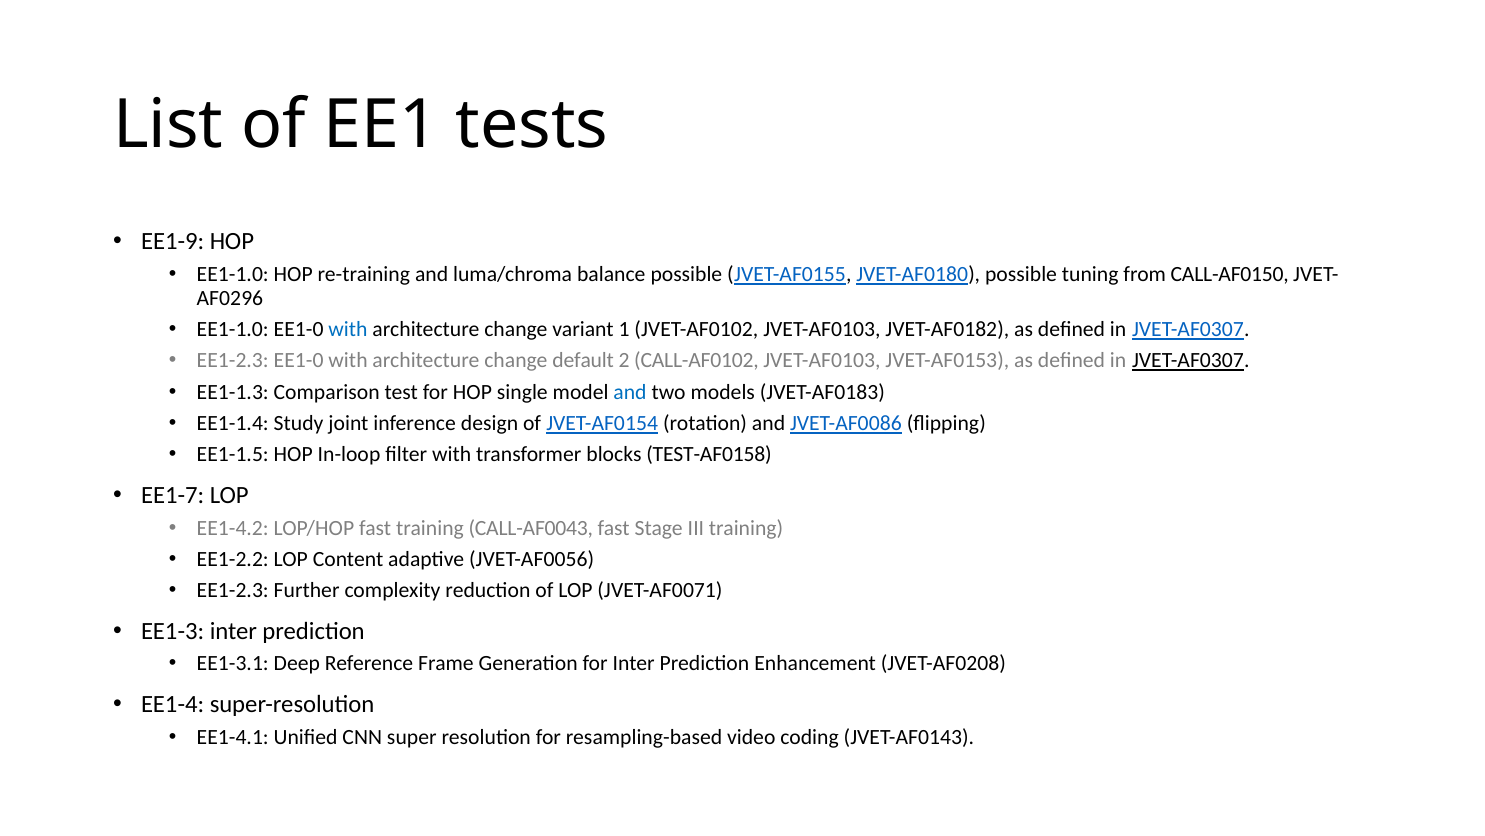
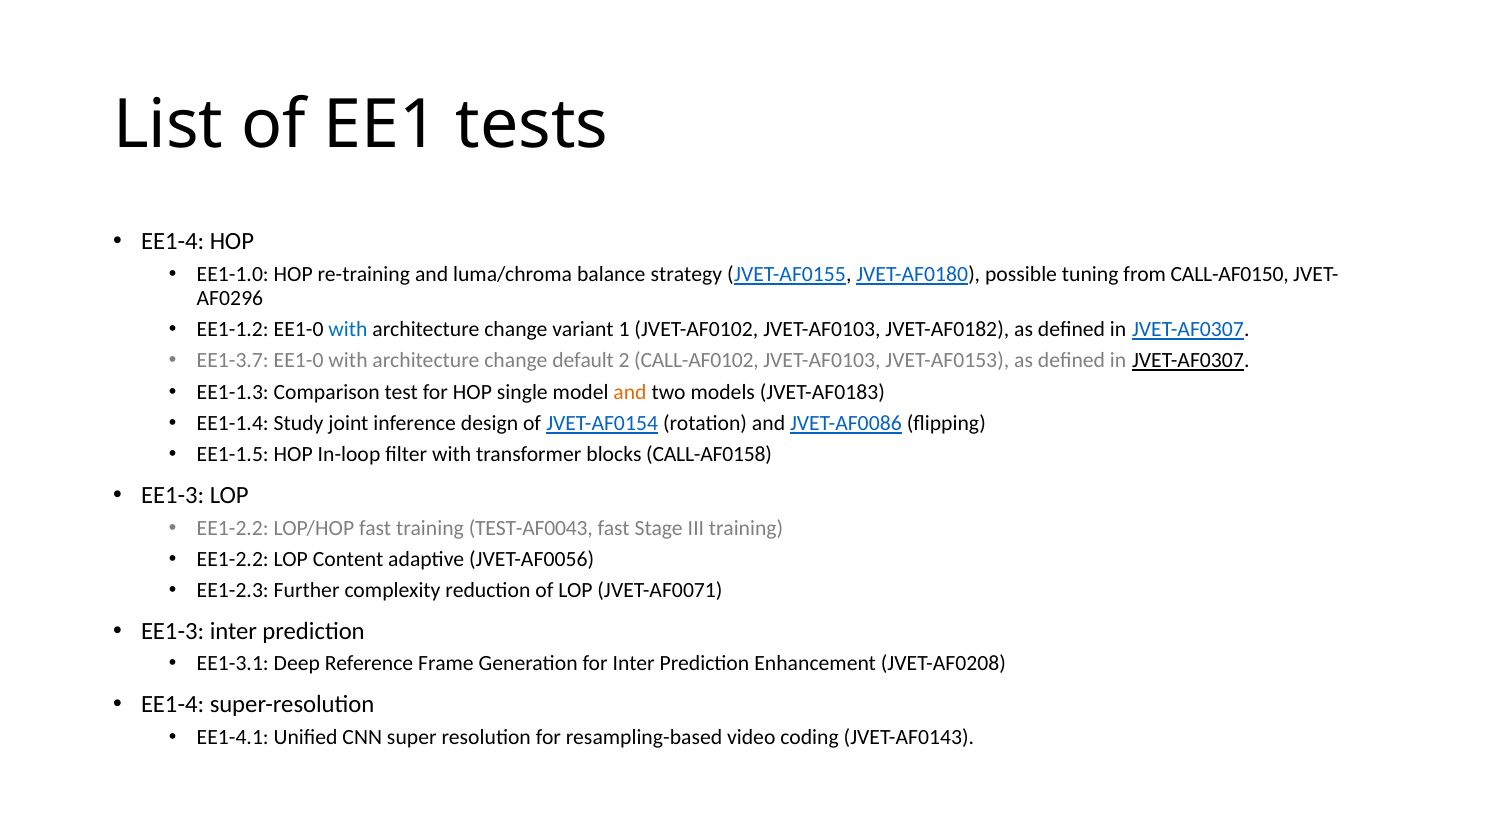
EE1-9 at (173, 241): EE1-9 -> EE1-4
balance possible: possible -> strategy
EE1-1.0 at (233, 329): EE1-1.0 -> EE1-1.2
EE1-2.3 at (233, 360): EE1-2.3 -> EE1-3.7
and at (630, 392) colour: blue -> orange
TEST-AF0158: TEST-AF0158 -> CALL-AF0158
EE1-7 at (173, 495): EE1-7 -> EE1-3
EE1-4.2 at (233, 528): EE1-4.2 -> EE1-2.2
CALL-AF0043: CALL-AF0043 -> TEST-AF0043
